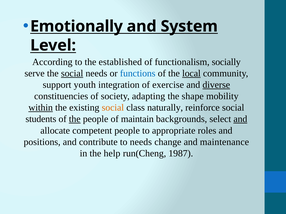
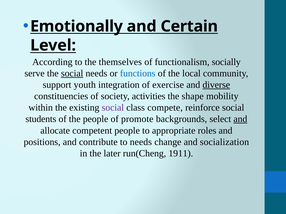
System: System -> Certain
established: established -> themselves
local underline: present -> none
adapting: adapting -> activities
within underline: present -> none
social at (113, 108) colour: orange -> purple
naturally: naturally -> compete
the at (75, 119) underline: present -> none
maintain: maintain -> promote
maintenance: maintenance -> socialization
help: help -> later
1987: 1987 -> 1911
